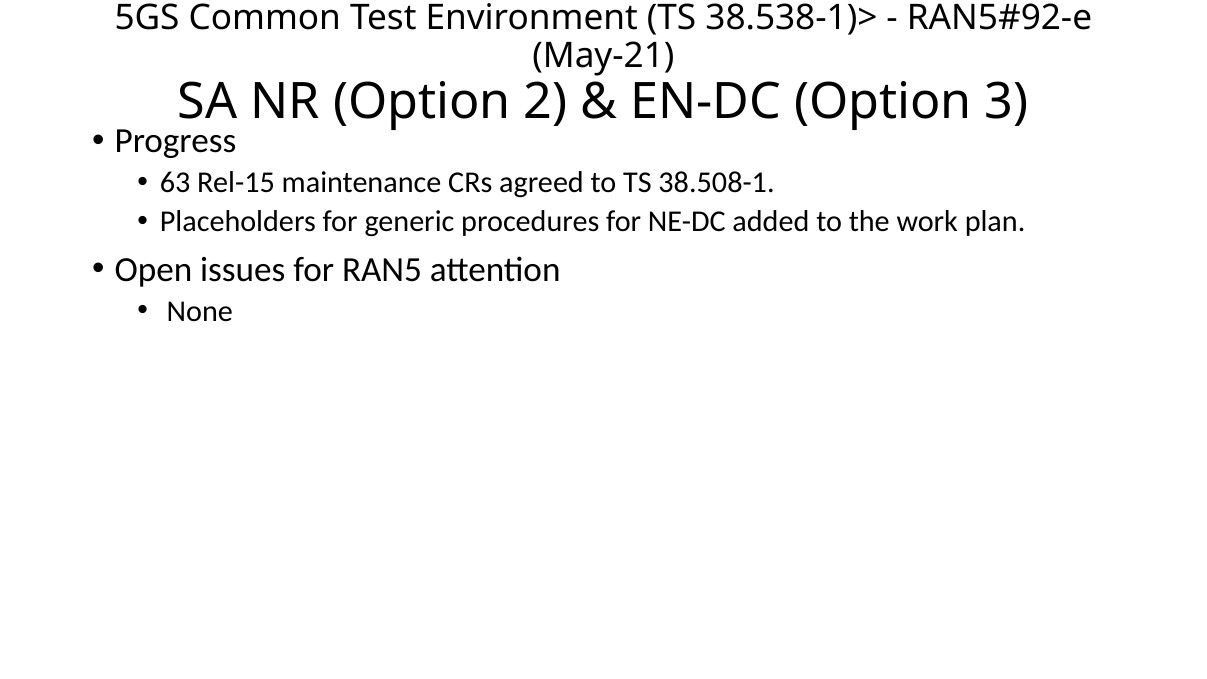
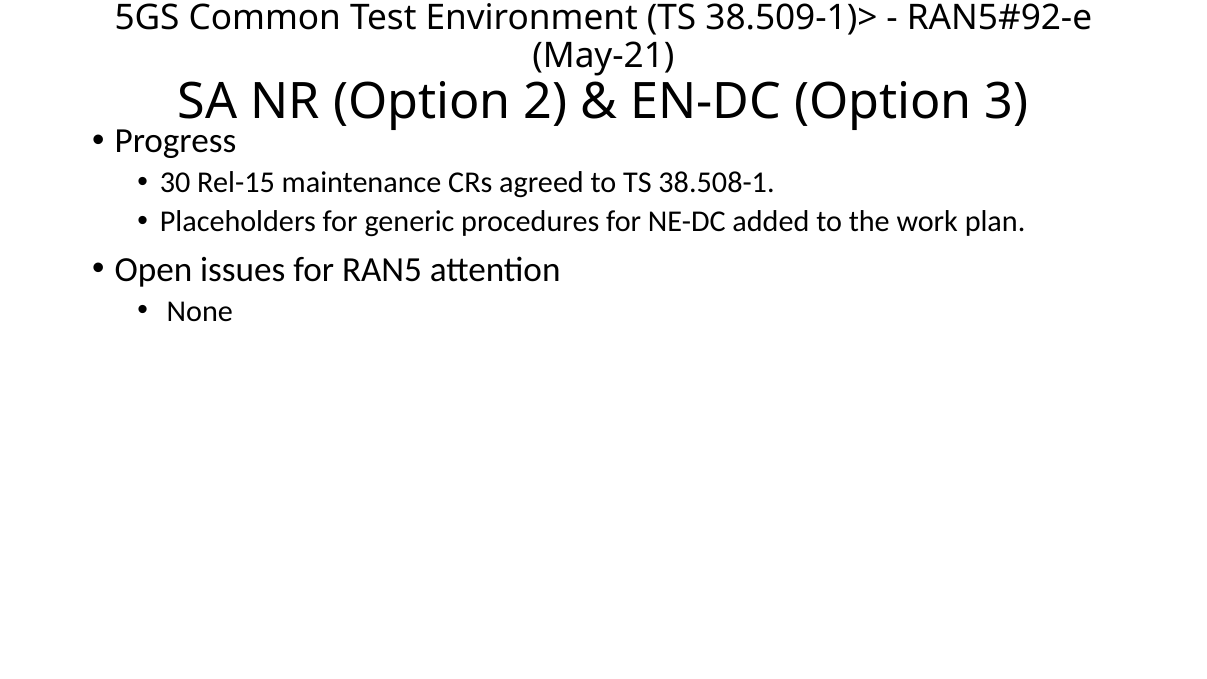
38.538-1)>: 38.538-1)> -> 38.509-1)>
63: 63 -> 30
